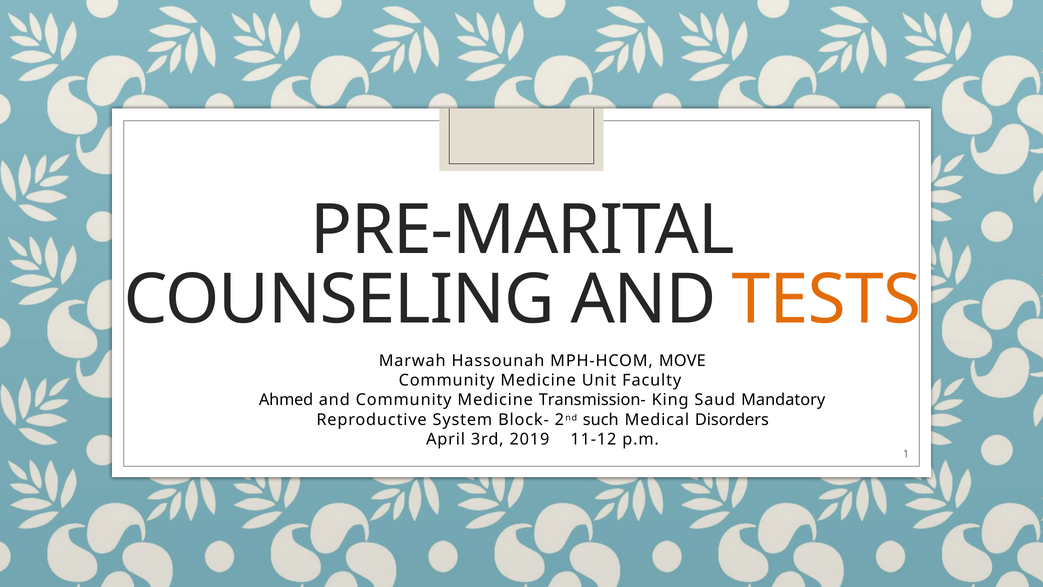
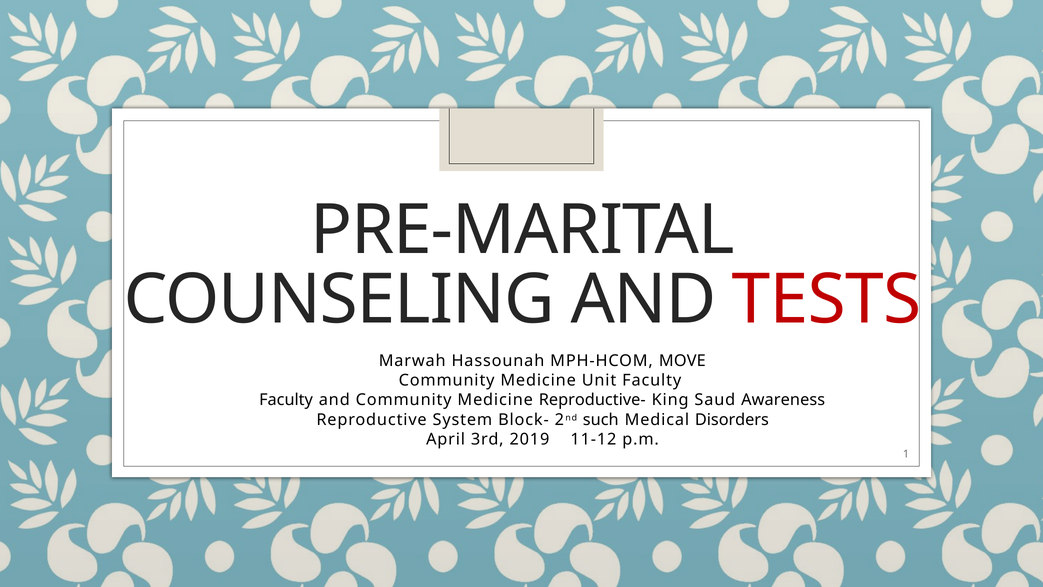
TESTS colour: orange -> red
Ahmed at (286, 400): Ahmed -> Faculty
Transmission-: Transmission- -> Reproductive-
Mandatory: Mandatory -> Awareness
